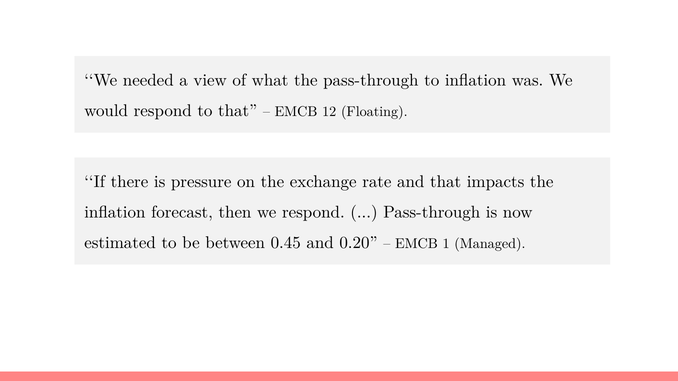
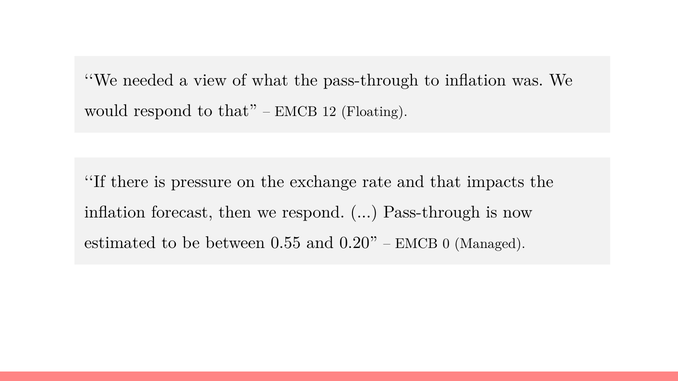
0.45: 0.45 -> 0.55
1: 1 -> 0
